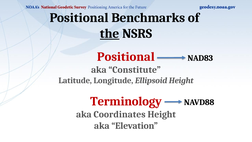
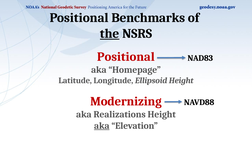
Constitute: Constitute -> Homepage
Terminology: Terminology -> Modernizing
Coordinates: Coordinates -> Realizations
aka at (102, 125) underline: none -> present
